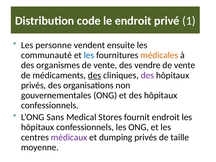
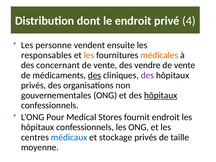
code: code -> dont
1: 1 -> 4
communauté: communauté -> responsables
les at (89, 55) colour: blue -> orange
organismes: organismes -> concernant
hôpitaux at (161, 95) underline: none -> present
Sans: Sans -> Pour
médicaux colour: purple -> blue
dumping: dumping -> stockage
